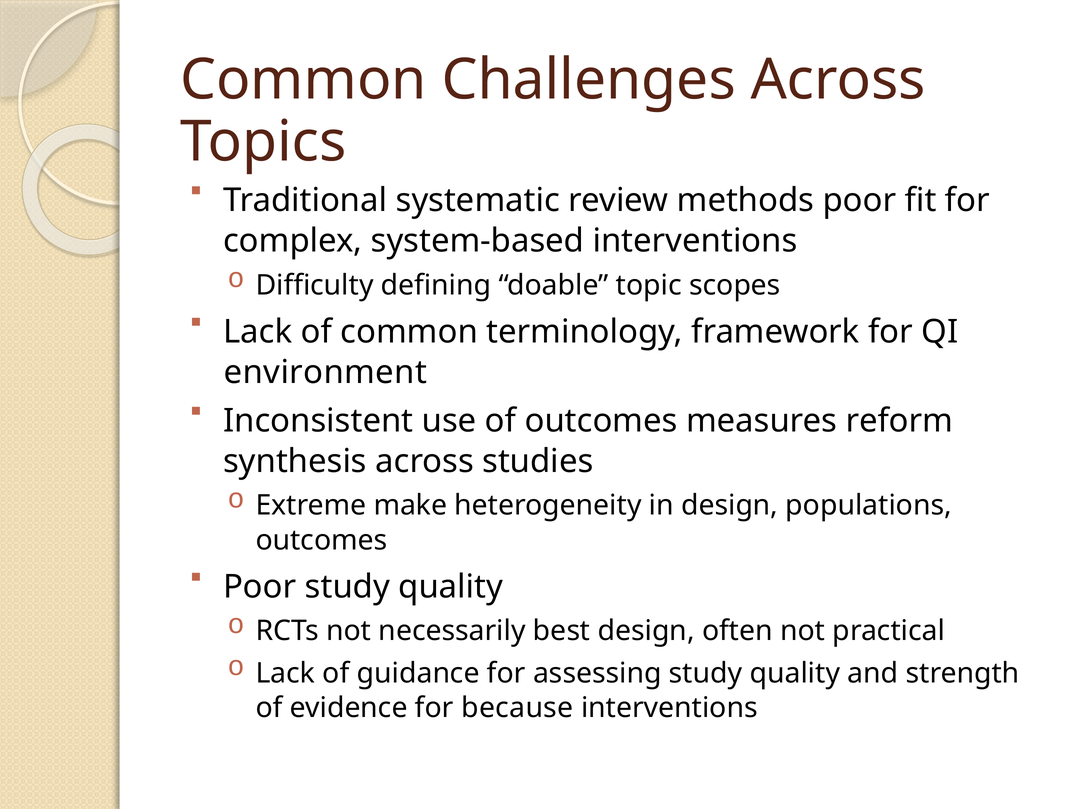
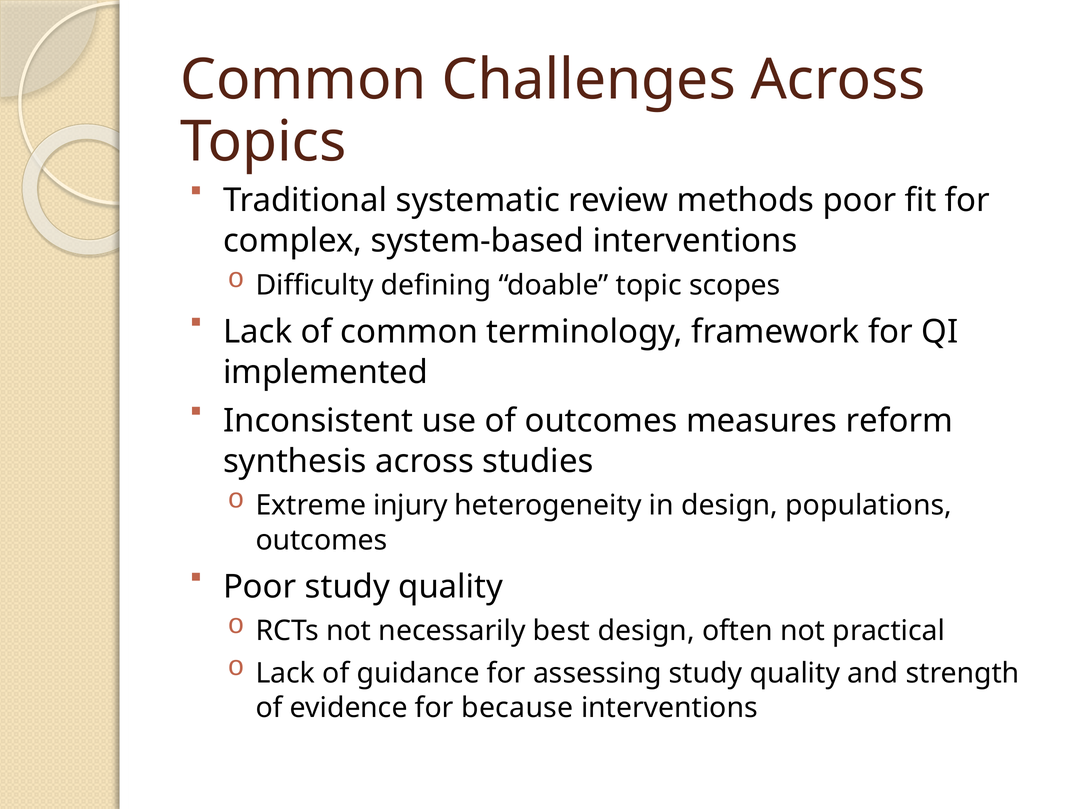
environment: environment -> implemented
make: make -> injury
